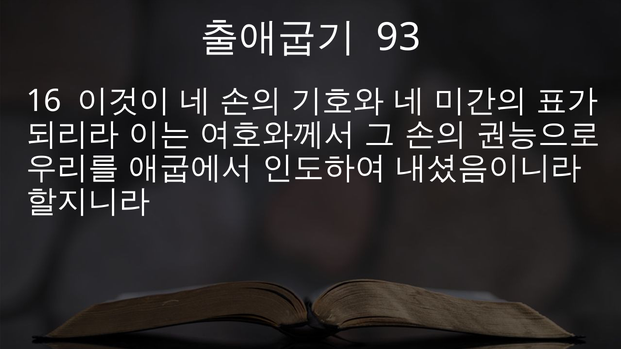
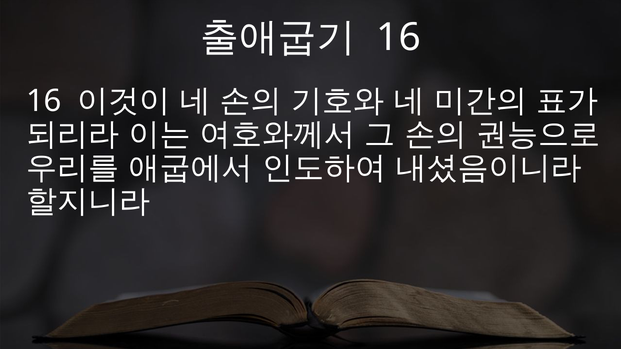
93 at (399, 37): 93 -> 16
